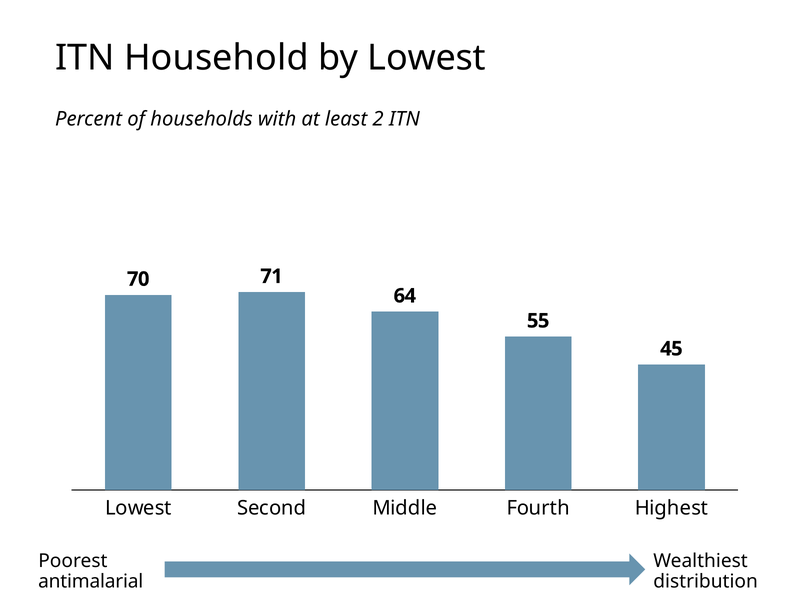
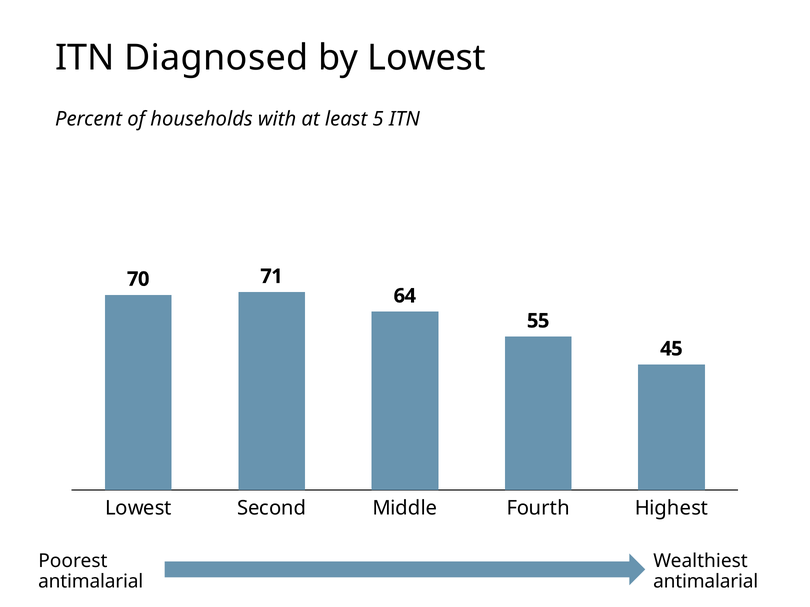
Household: Household -> Diagnosed
2: 2 -> 5
distribution at (706, 582): distribution -> antimalarial
